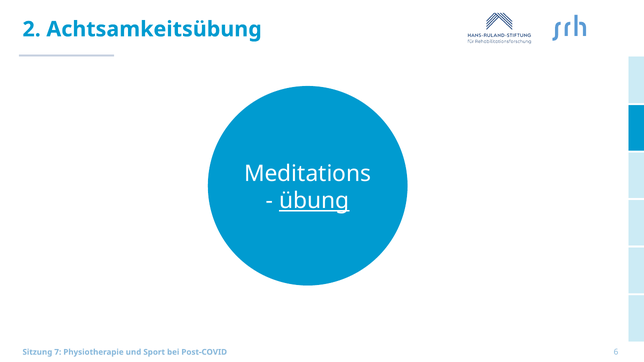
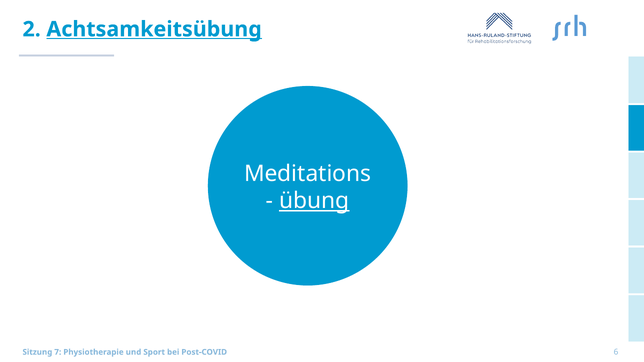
Achtsamkeitsübung underline: none -> present
